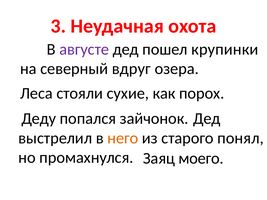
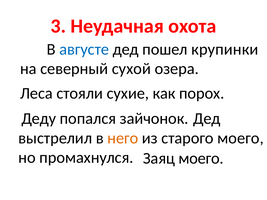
августе colour: purple -> blue
вдруг: вдруг -> сухой
старого понял: понял -> моего
